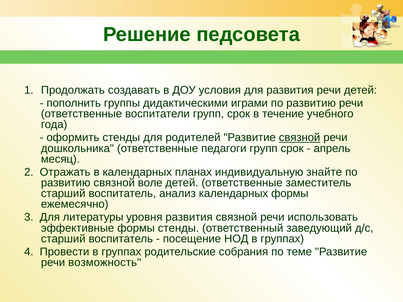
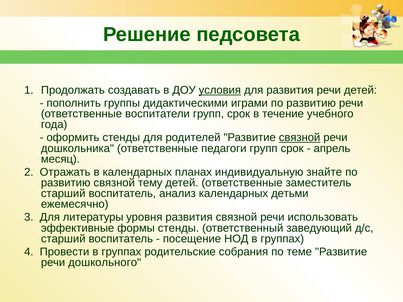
условия underline: none -> present
воле: воле -> тему
календарных формы: формы -> детьми
возможность: возможность -> дошкольного
